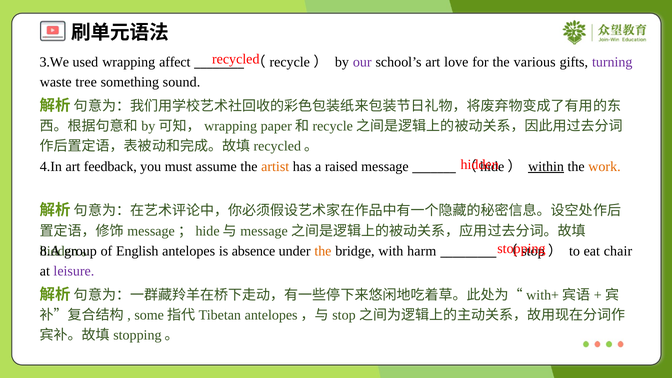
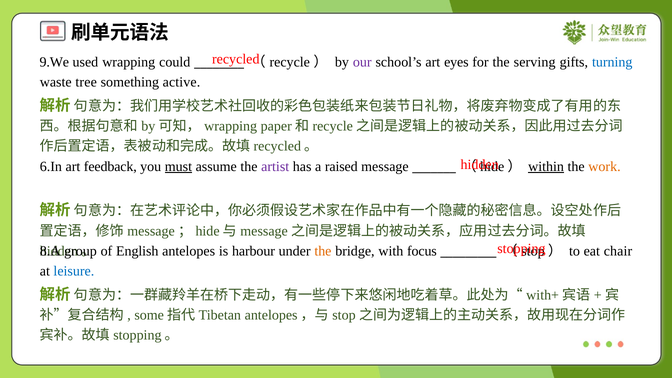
3.We: 3.We -> 9.We
affect: affect -> could
love: love -> eyes
various: various -> serving
turning colour: purple -> blue
sound: sound -> active
4.In: 4.In -> 6.In
must underline: none -> present
artist colour: orange -> purple
absence: absence -> harbour
harm: harm -> focus
leisure colour: purple -> blue
